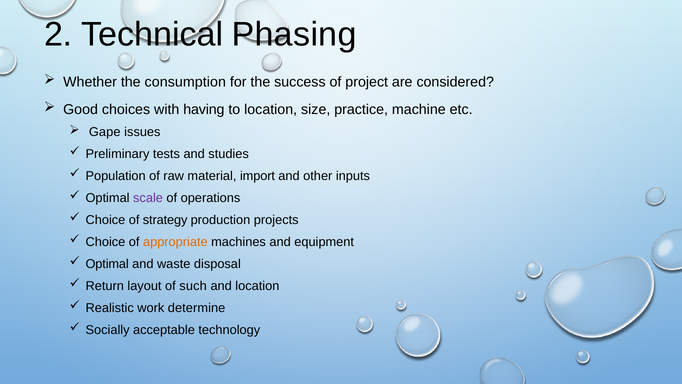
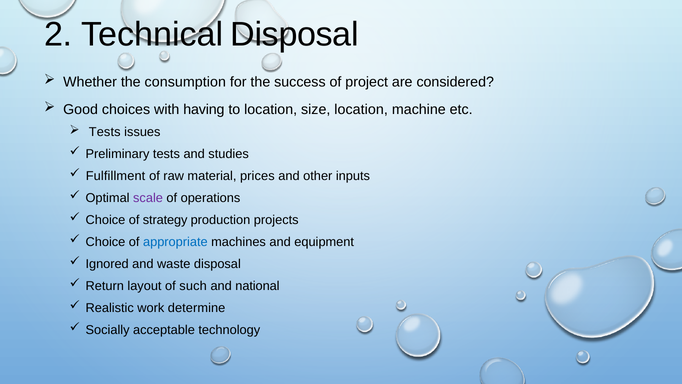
Technical Phasing: Phasing -> Disposal
size practice: practice -> location
Gape at (105, 132): Gape -> Tests
Population: Population -> Fulfillment
import: import -> prices
appropriate colour: orange -> blue
Optimal at (107, 264): Optimal -> Ignored
and location: location -> national
